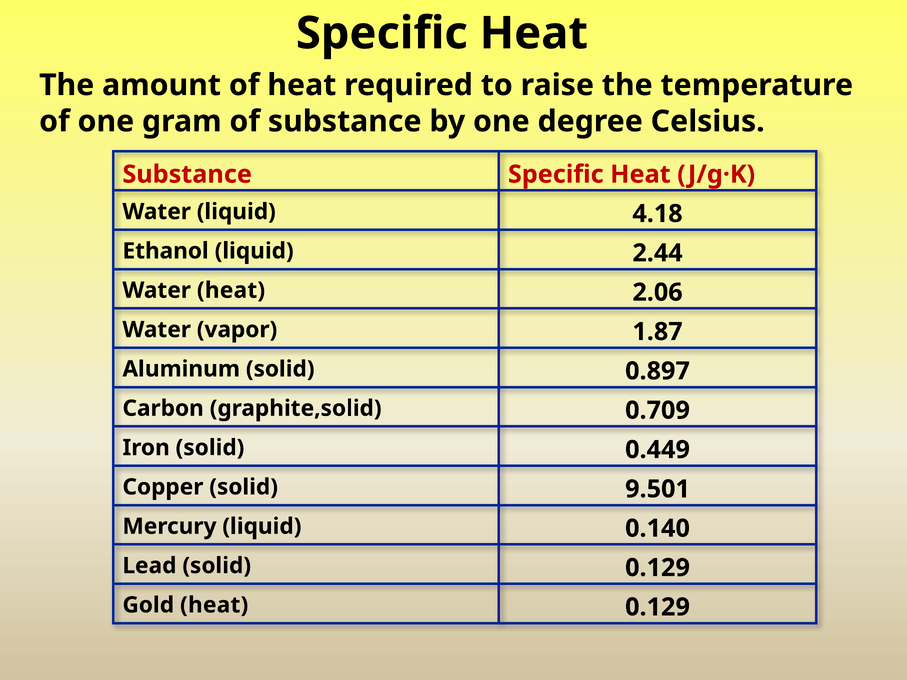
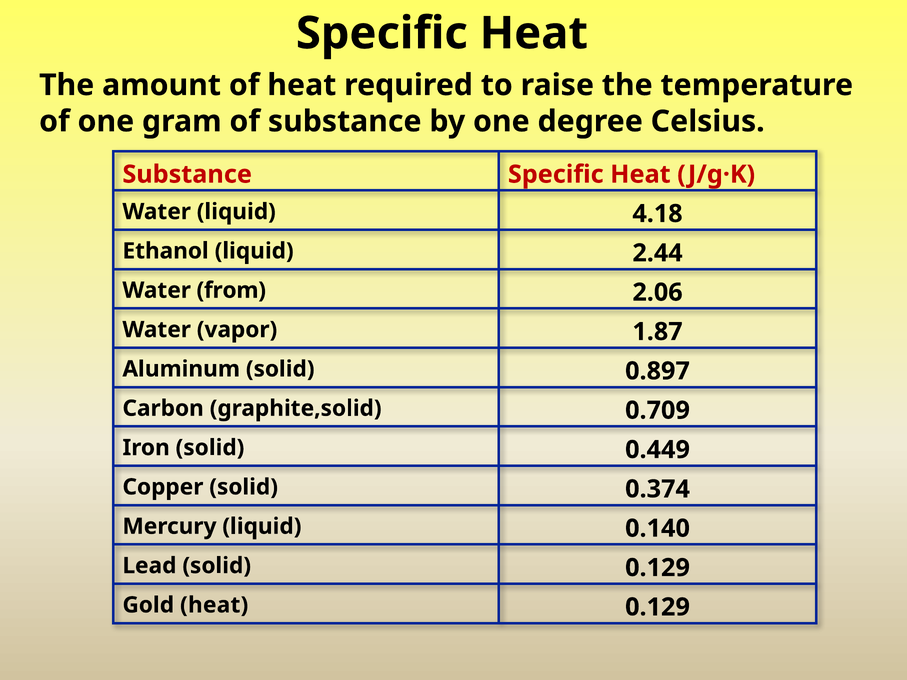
Water heat: heat -> from
9.501: 9.501 -> 0.374
